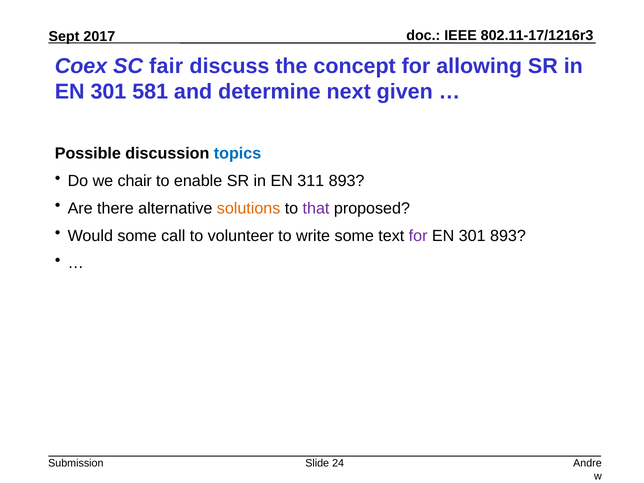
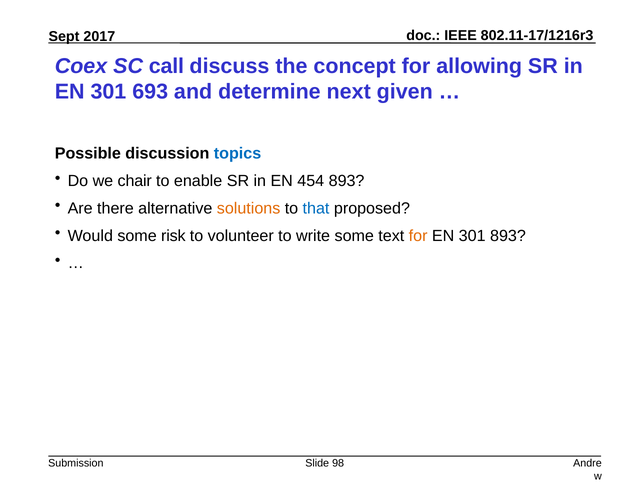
fair: fair -> call
581: 581 -> 693
311: 311 -> 454
that colour: purple -> blue
call: call -> risk
for at (418, 236) colour: purple -> orange
24: 24 -> 98
